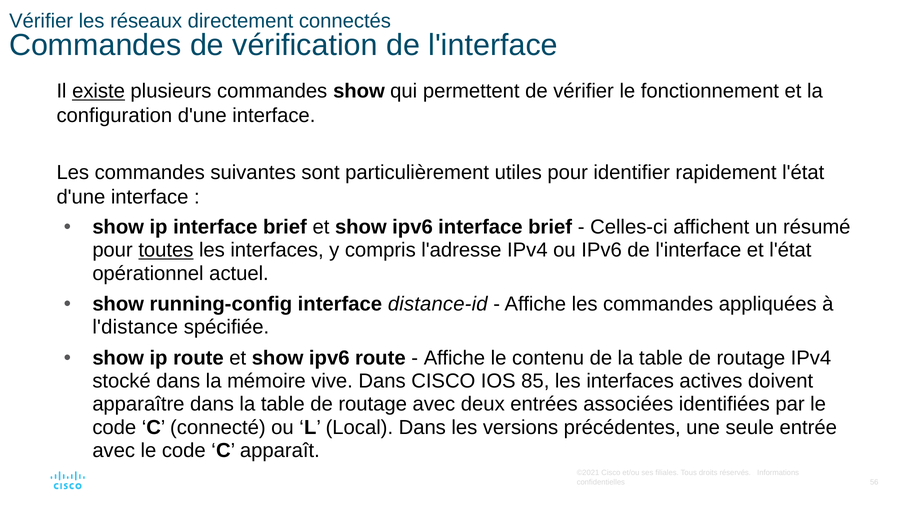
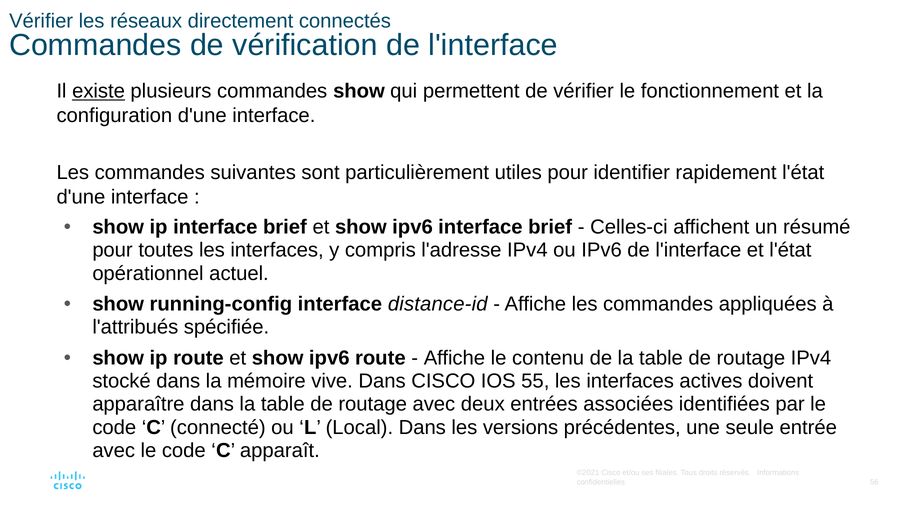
toutes underline: present -> none
l'distance: l'distance -> l'attribués
85: 85 -> 55
